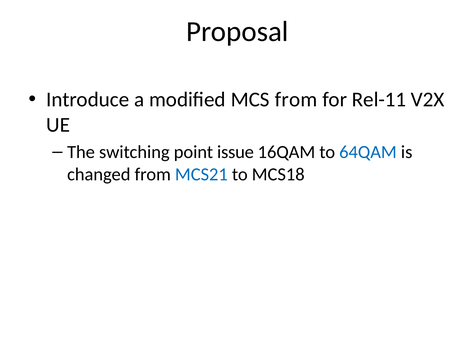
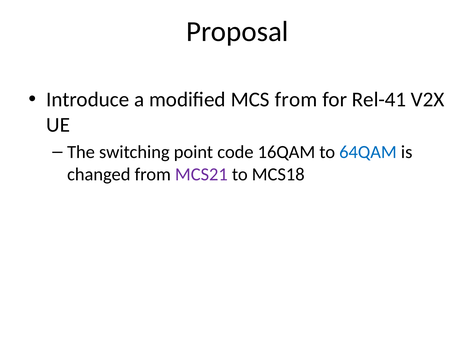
Rel-11: Rel-11 -> Rel-41
issue: issue -> code
MCS21 colour: blue -> purple
